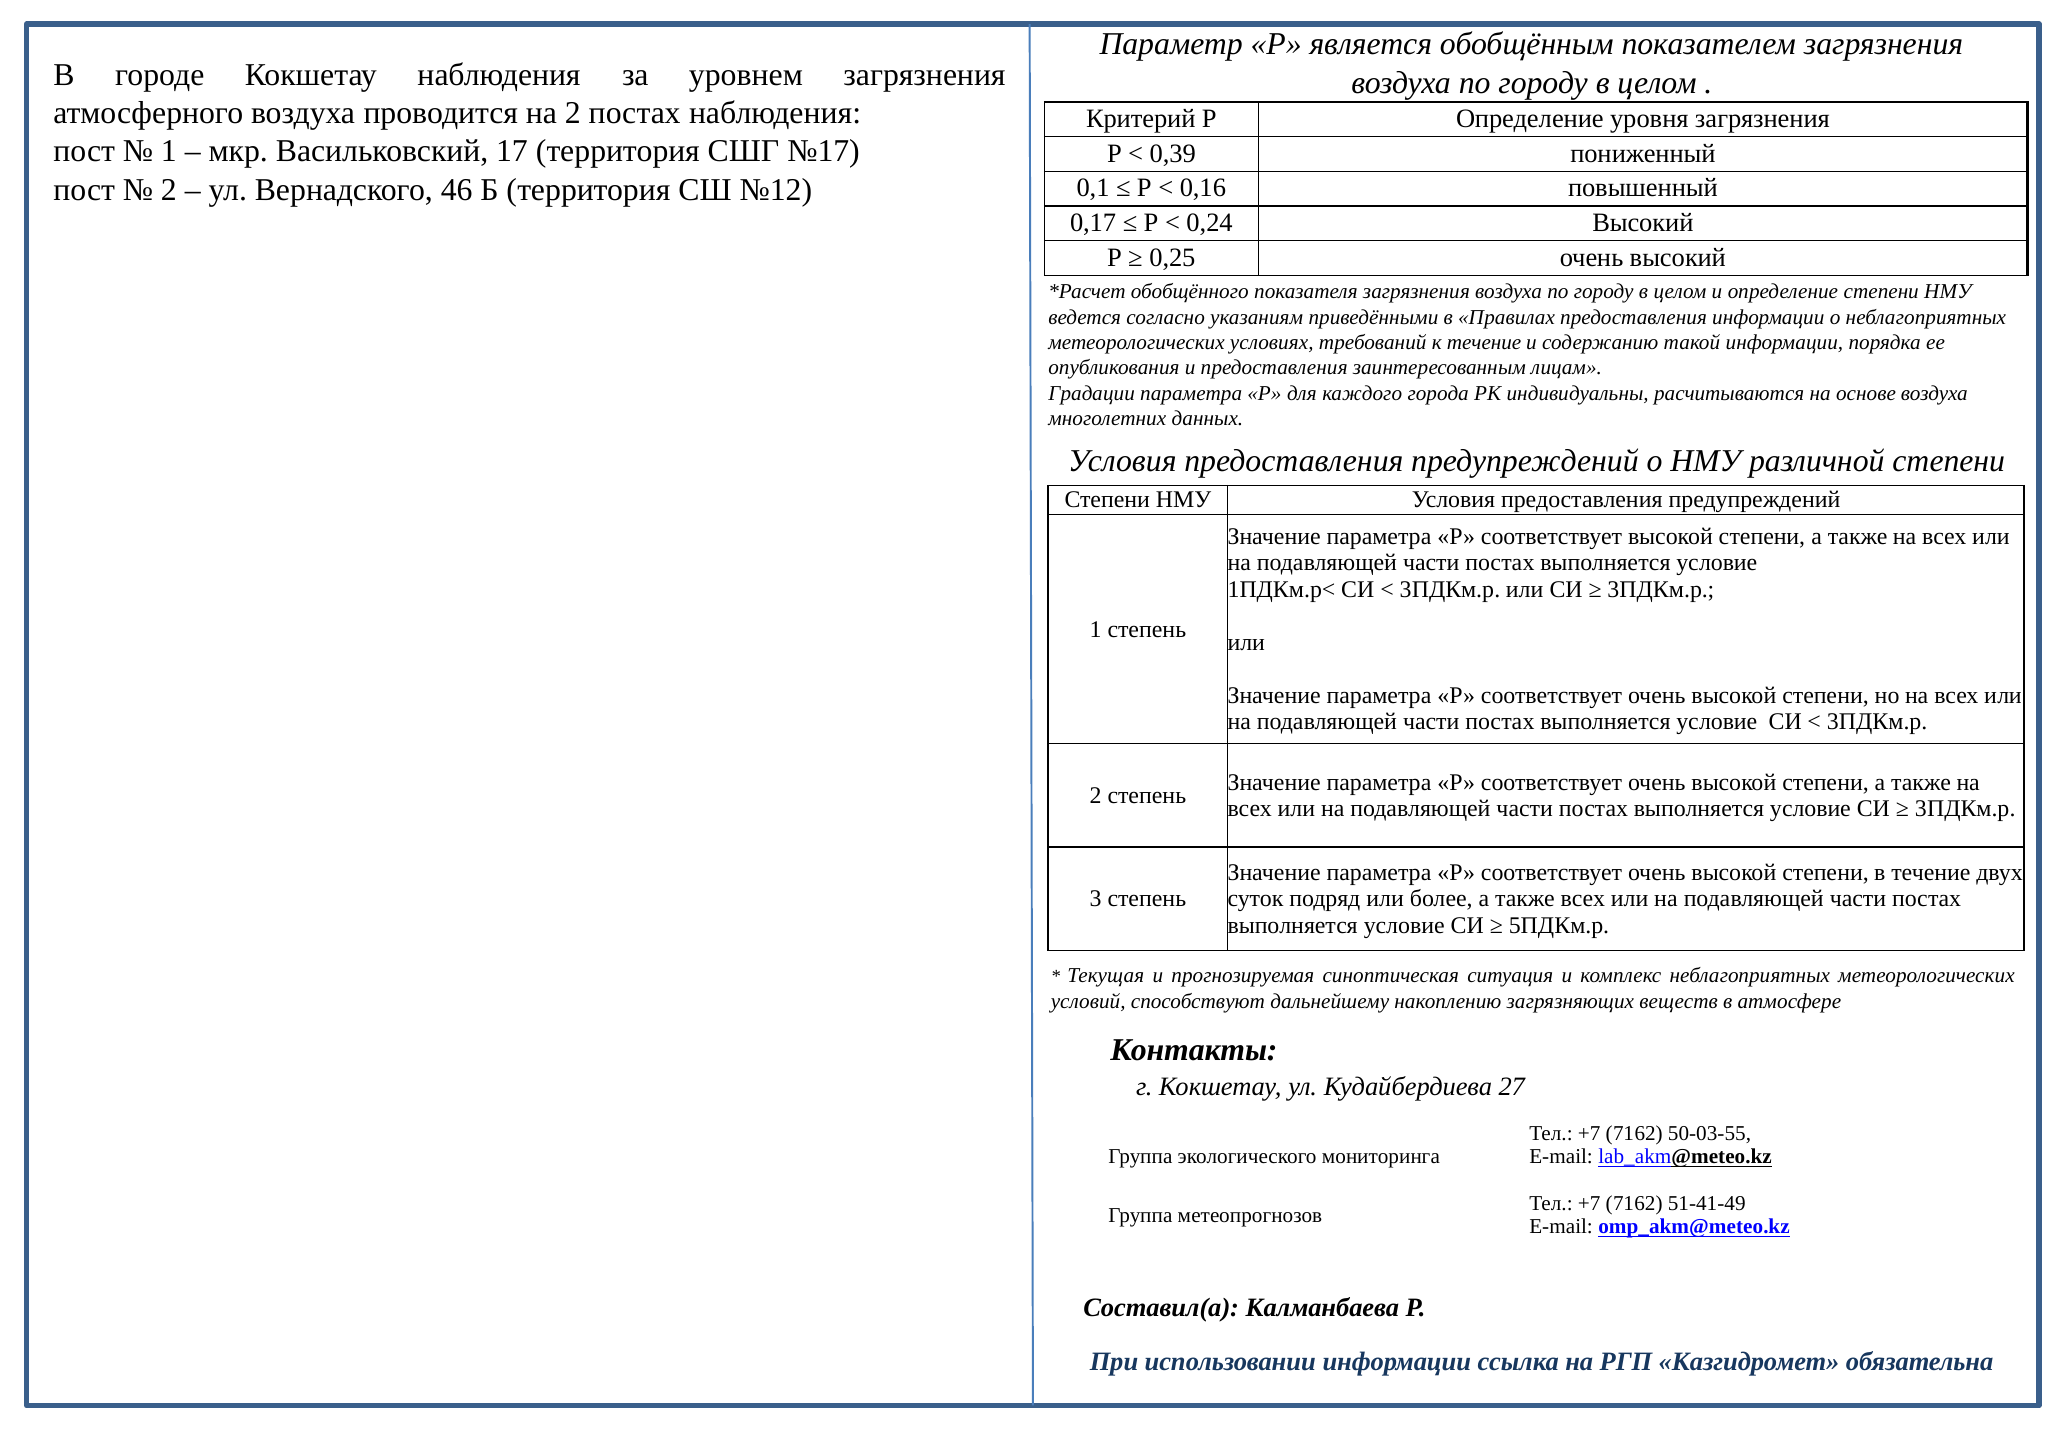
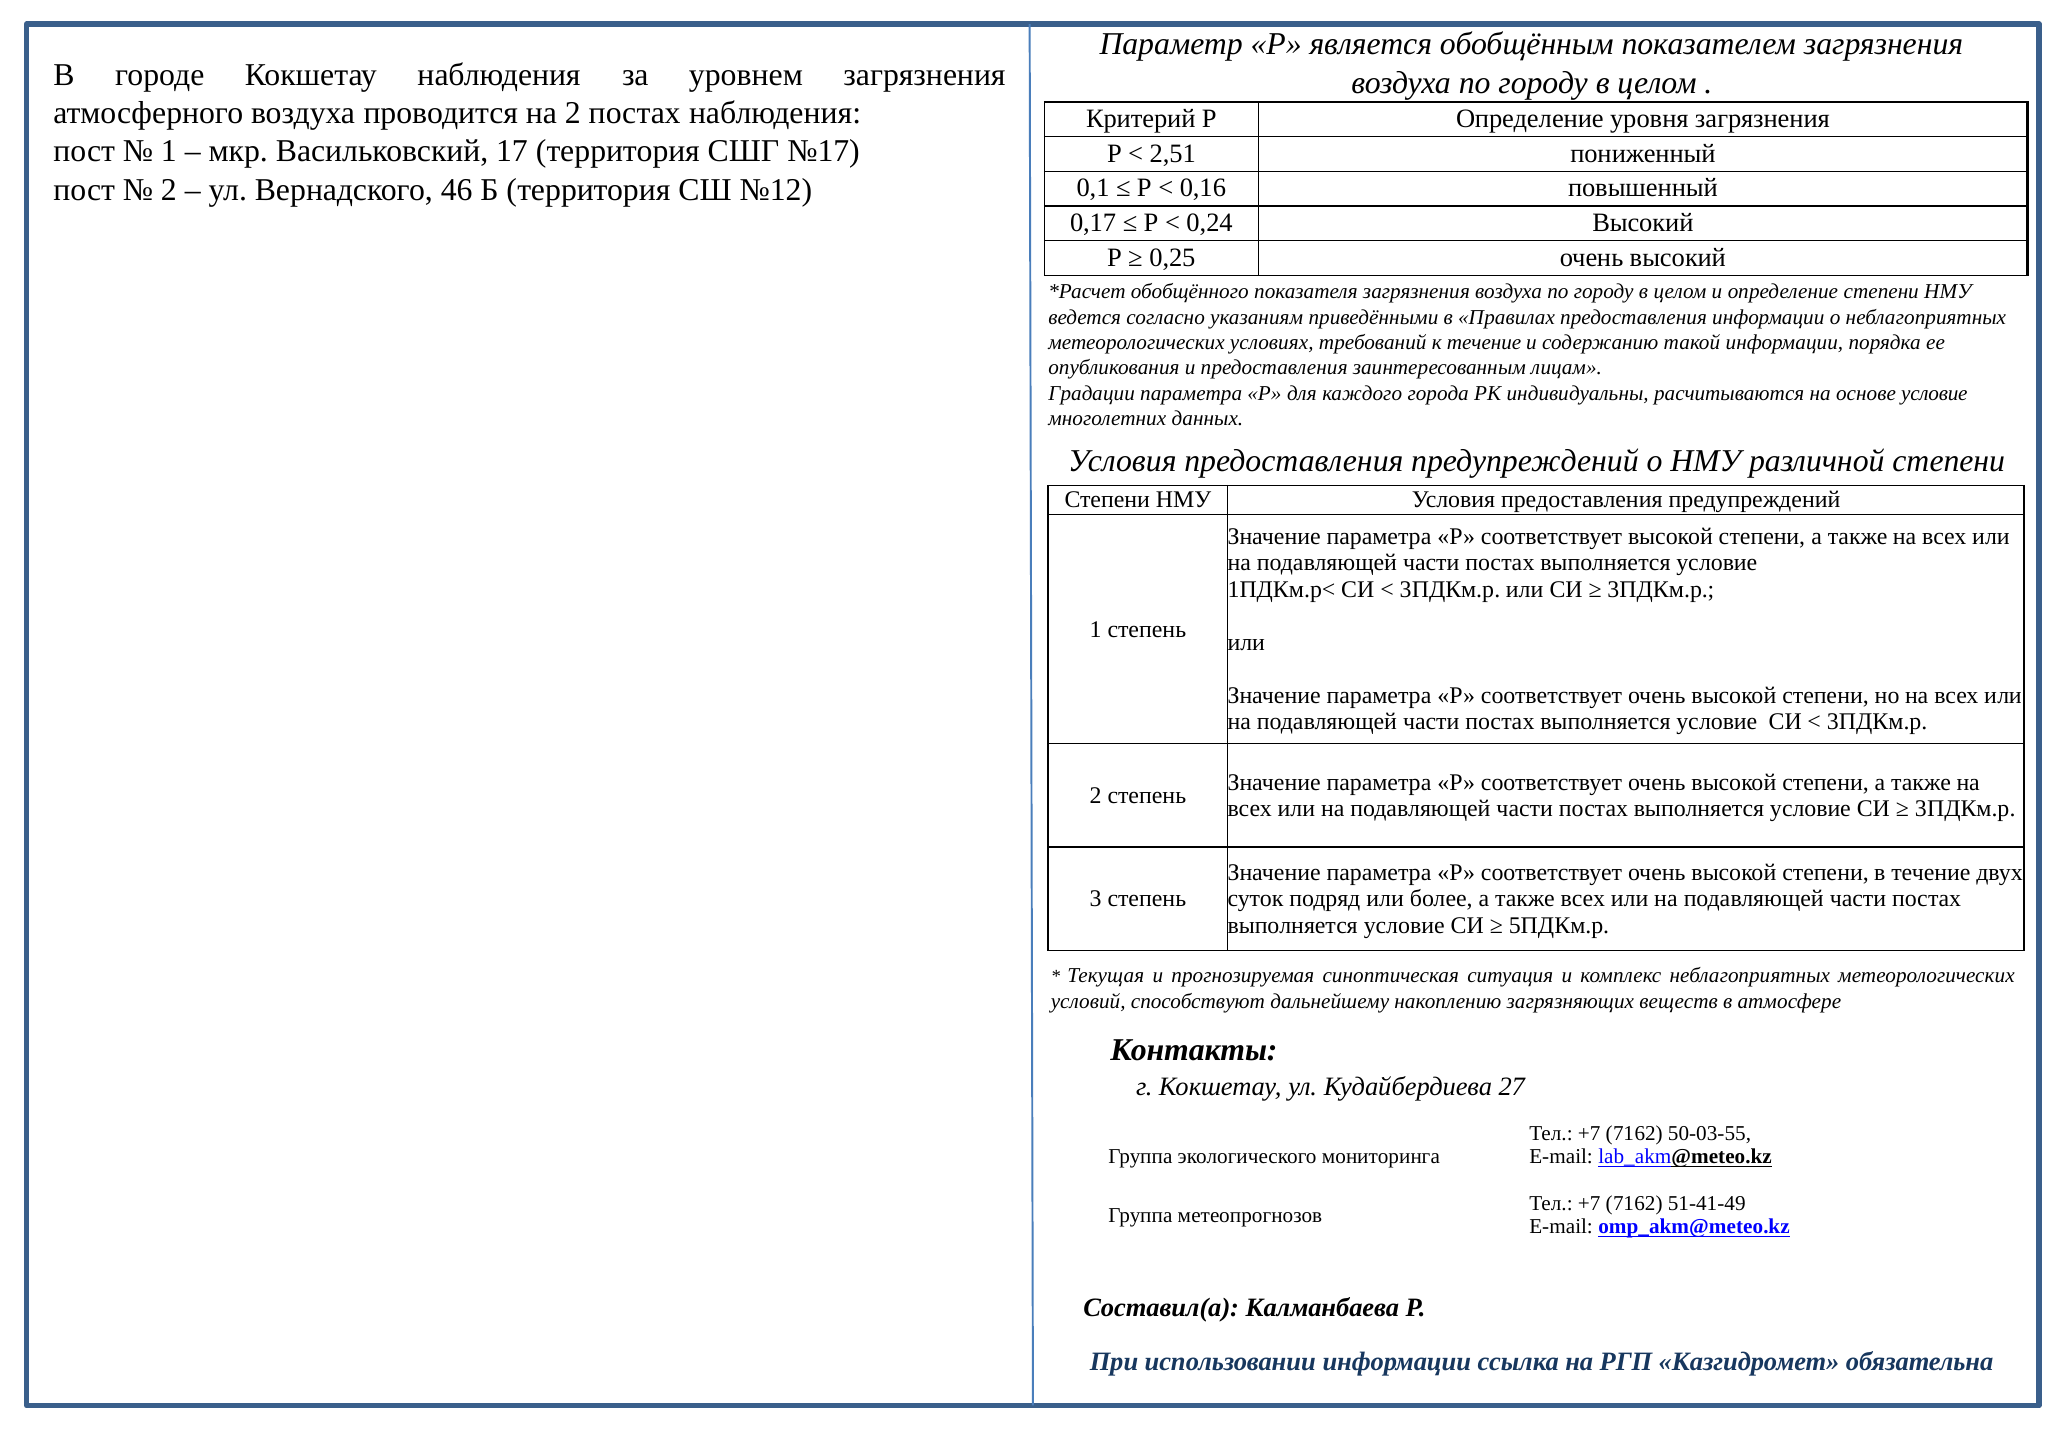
0,39: 0,39 -> 2,51
основе воздуха: воздуха -> условие
